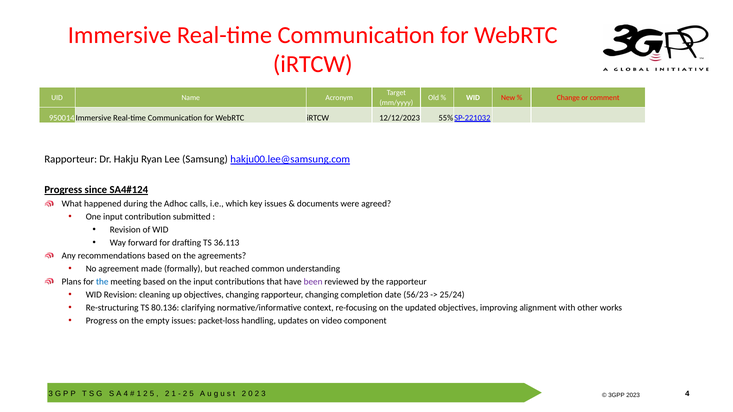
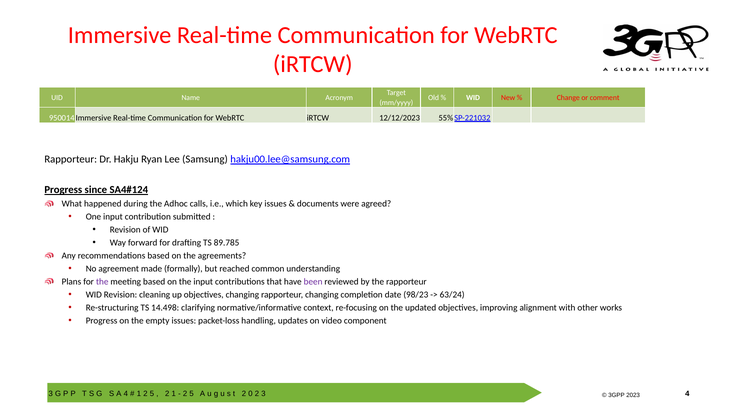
36.113: 36.113 -> 89.785
the at (102, 282) colour: blue -> purple
56/23: 56/23 -> 98/23
25/24: 25/24 -> 63/24
80.136: 80.136 -> 14.498
